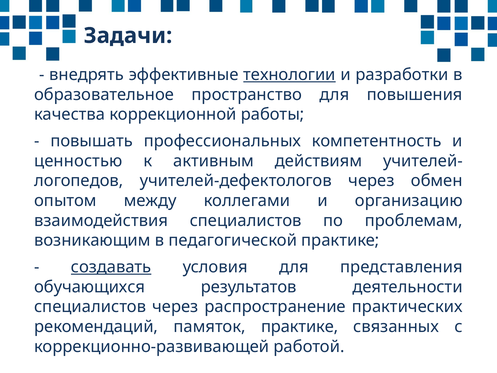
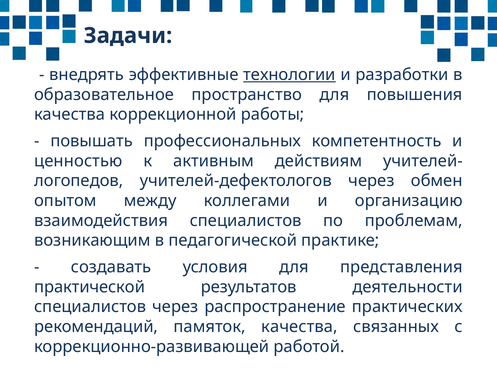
создавать underline: present -> none
обучающихся: обучающихся -> практической
памяток практике: практике -> качества
